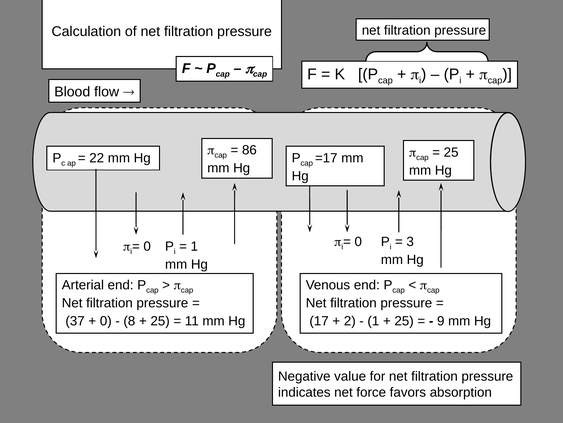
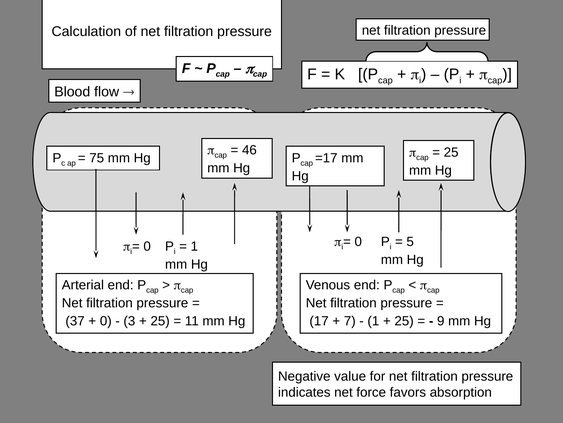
86: 86 -> 46
22: 22 -> 75
3: 3 -> 5
8: 8 -> 3
2: 2 -> 7
